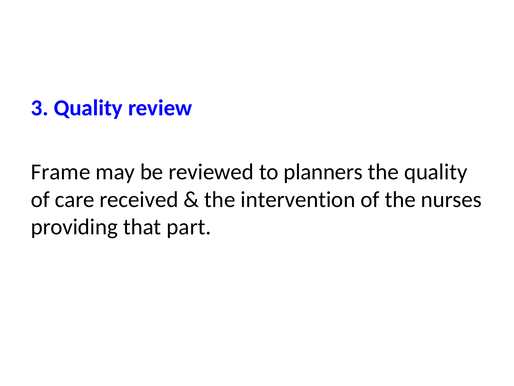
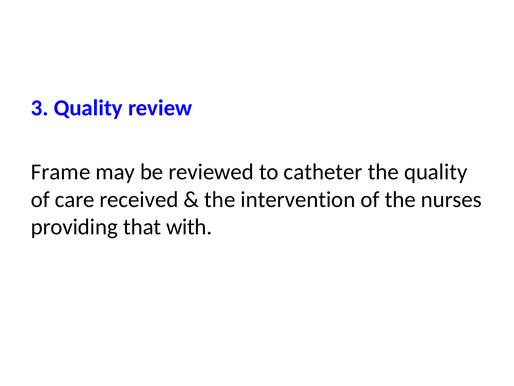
planners: planners -> catheter
part: part -> with
